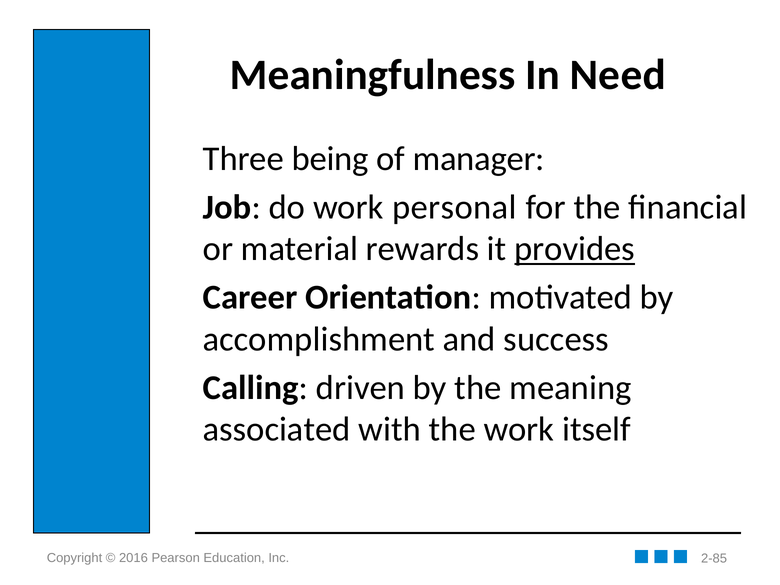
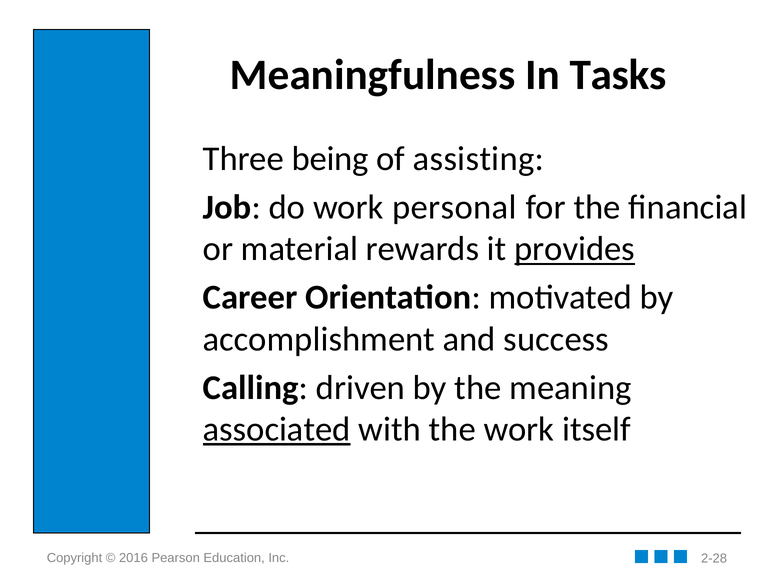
Need: Need -> Tasks
manager: manager -> assisting
associated underline: none -> present
2-85: 2-85 -> 2-28
